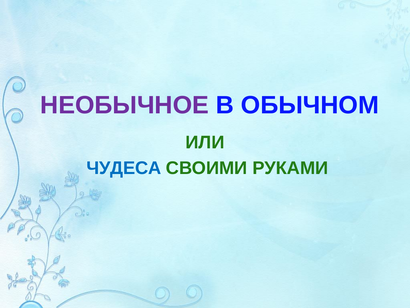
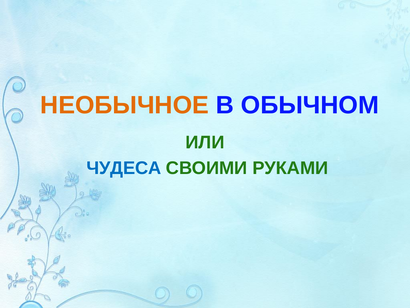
НЕОБЫЧНОЕ colour: purple -> orange
